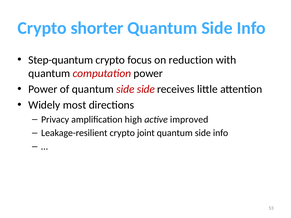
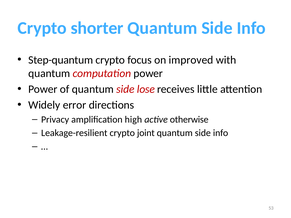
reduction: reduction -> improved
side side: side -> lose
most: most -> error
improved: improved -> otherwise
